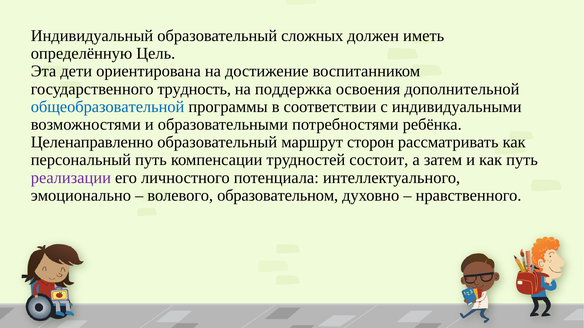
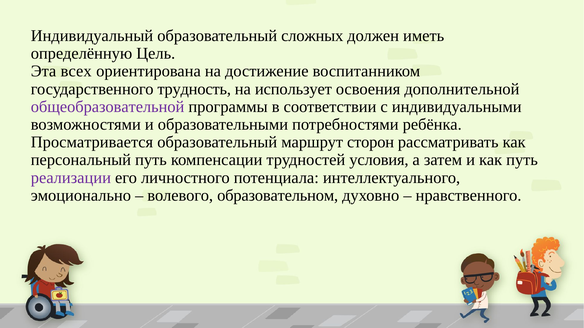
дети: дети -> всех
поддержка: поддержка -> использует
общеобразовательной colour: blue -> purple
Целенаправленно: Целенаправленно -> Просматривается
состоит: состоит -> условия
